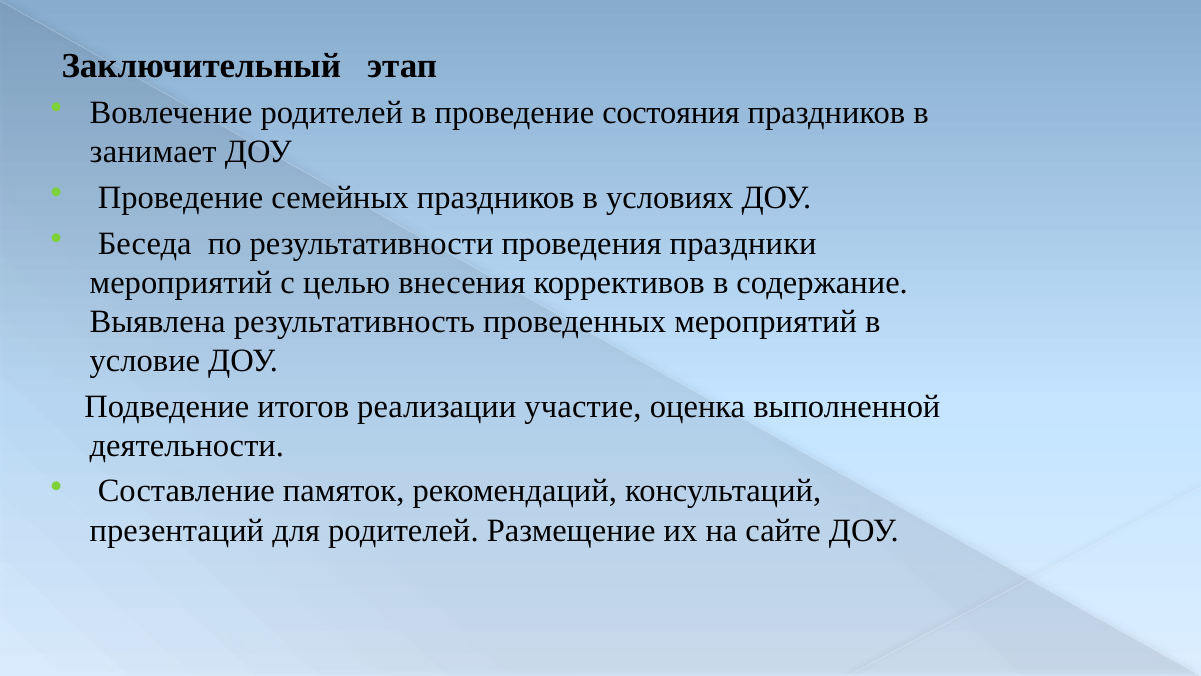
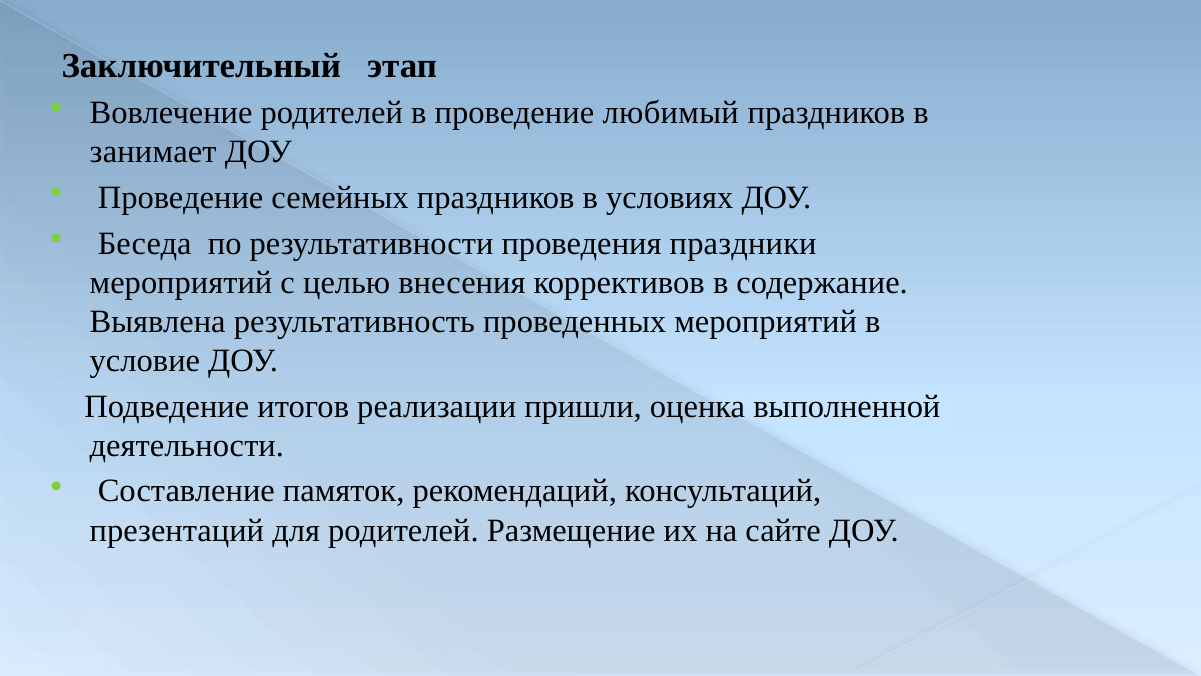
состояния: состояния -> любимый
участие: участие -> пришли
